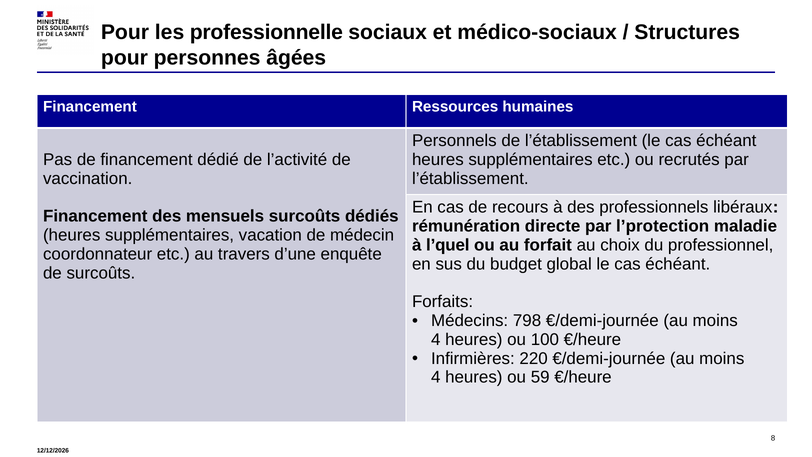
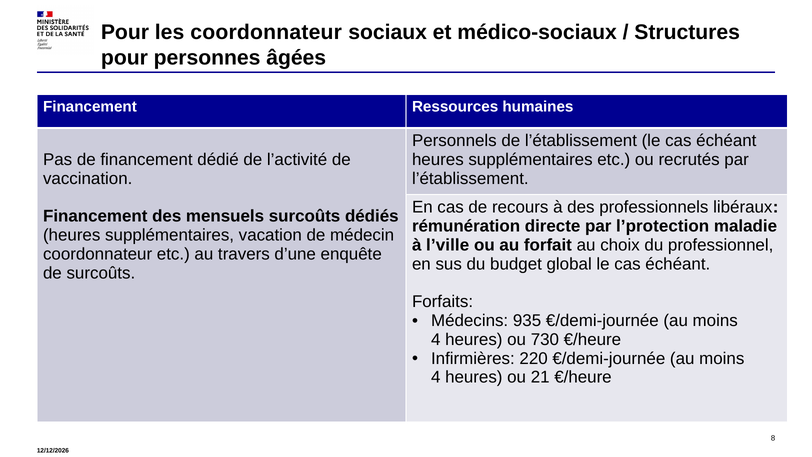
les professionnelle: professionnelle -> coordonnateur
l’quel: l’quel -> l’ville
798: 798 -> 935
100: 100 -> 730
59: 59 -> 21
